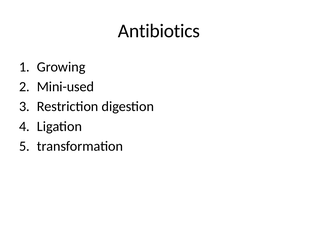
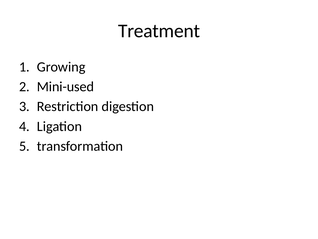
Antibiotics: Antibiotics -> Treatment
